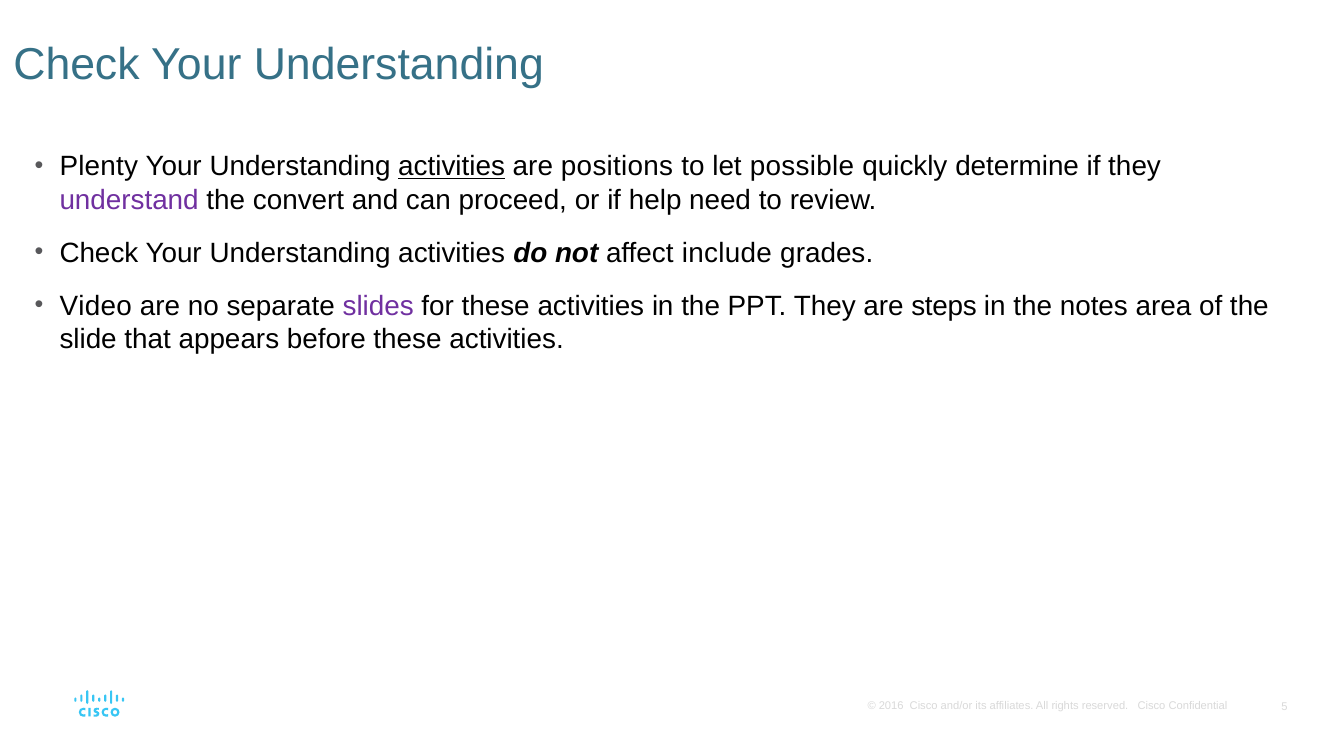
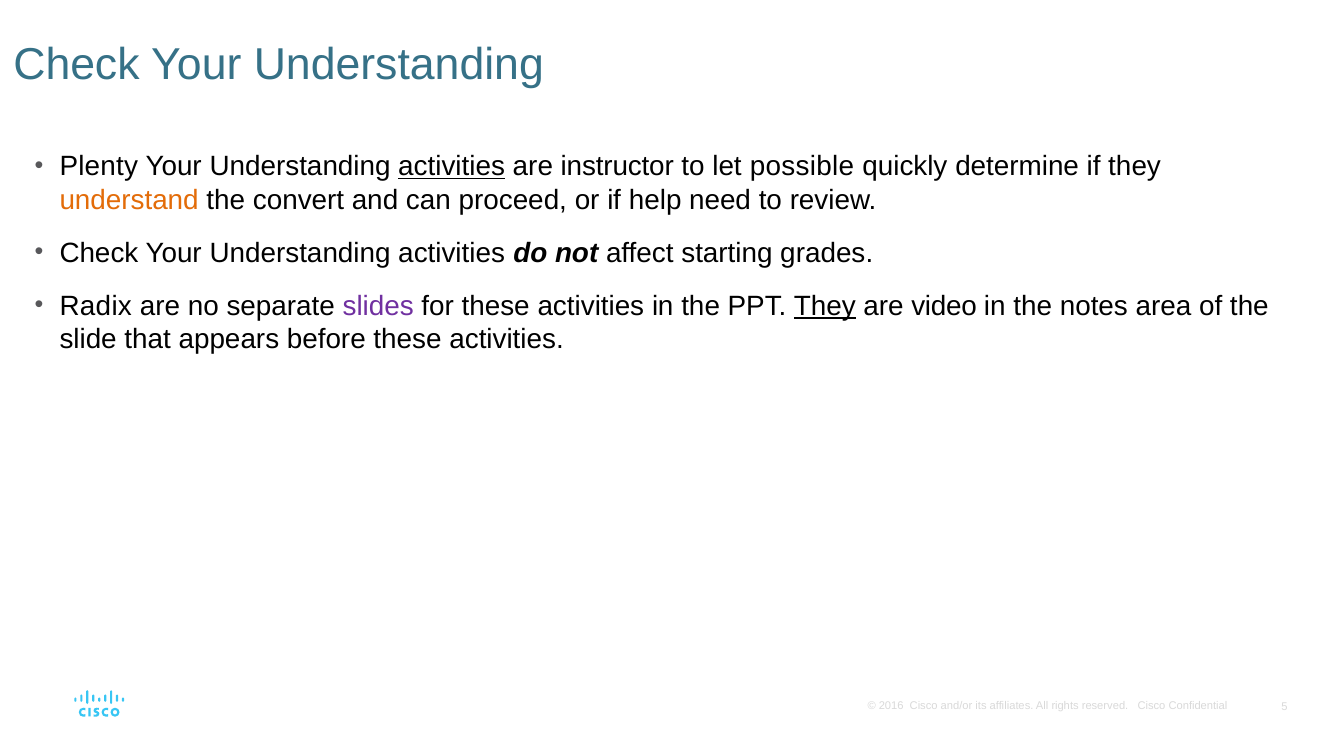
positions: positions -> instructor
understand colour: purple -> orange
include: include -> starting
Video: Video -> Radix
They at (825, 306) underline: none -> present
steps: steps -> video
